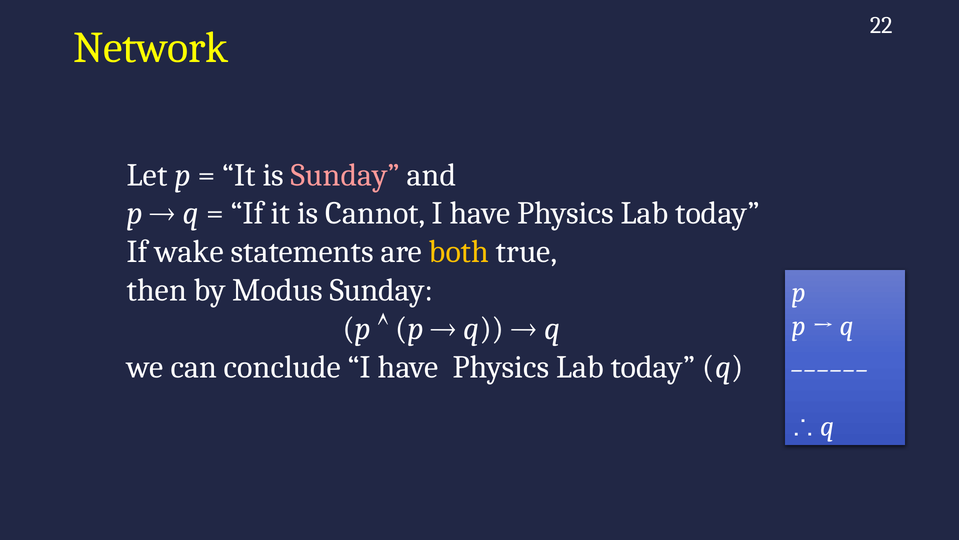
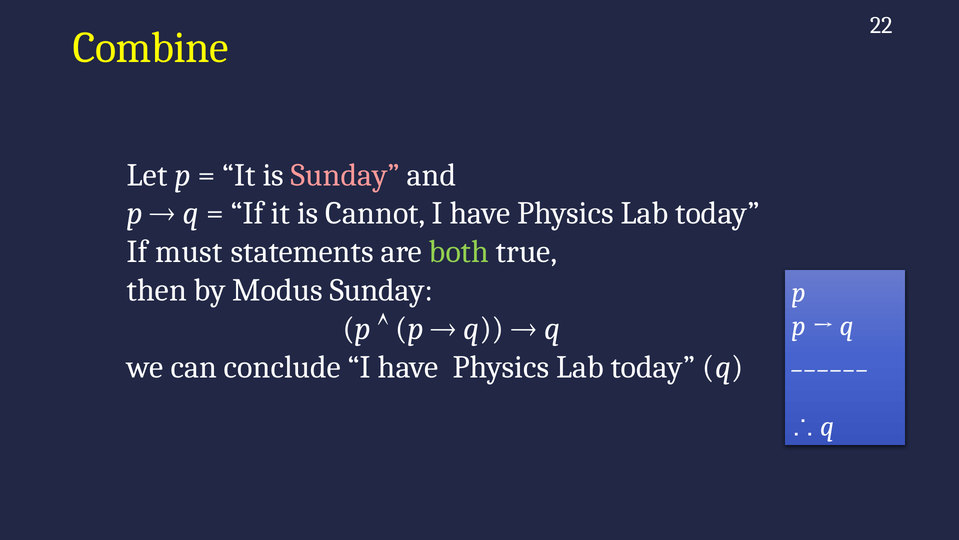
Network: Network -> Combine
wake: wake -> must
both colour: yellow -> light green
